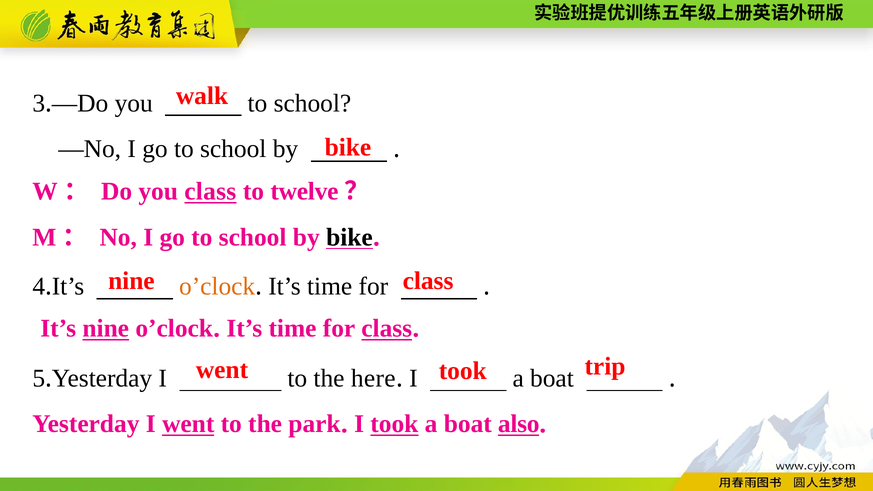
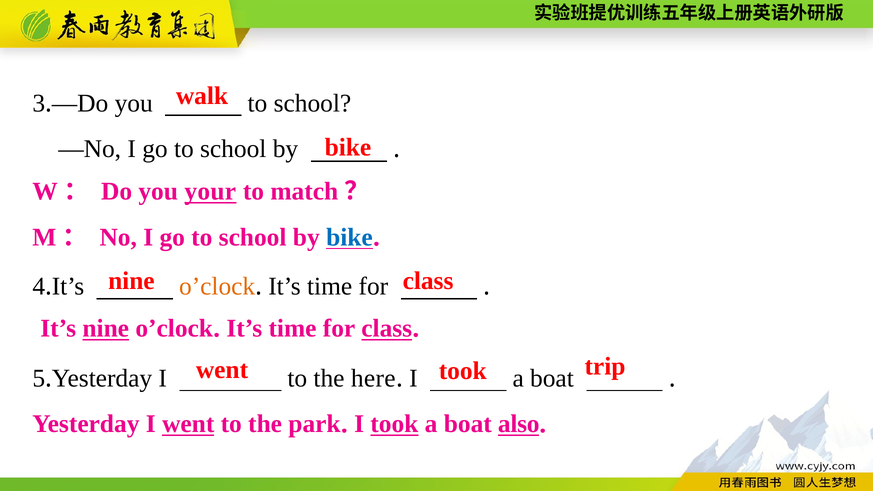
you class: class -> your
twelve: twelve -> match
bike at (349, 237) colour: black -> blue
